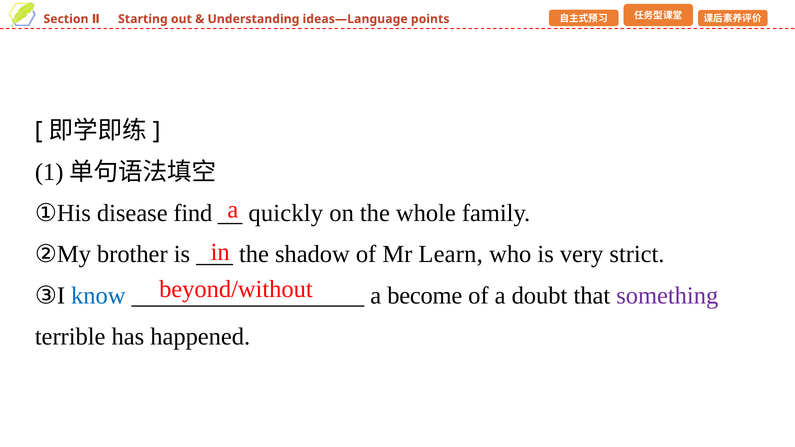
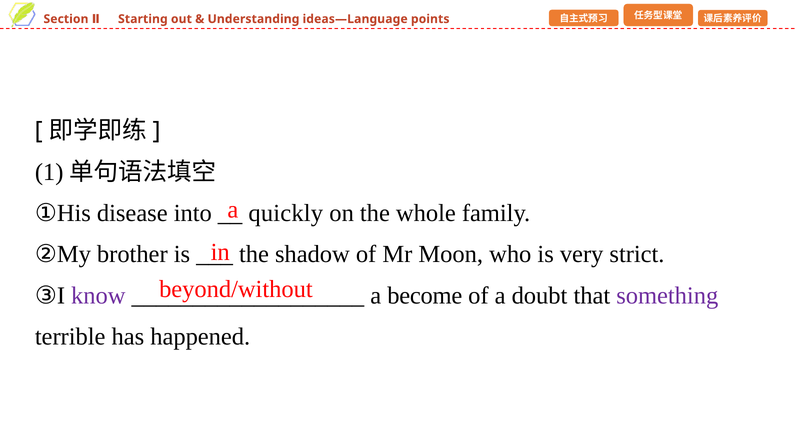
find: find -> into
Learn: Learn -> Moon
know colour: blue -> purple
